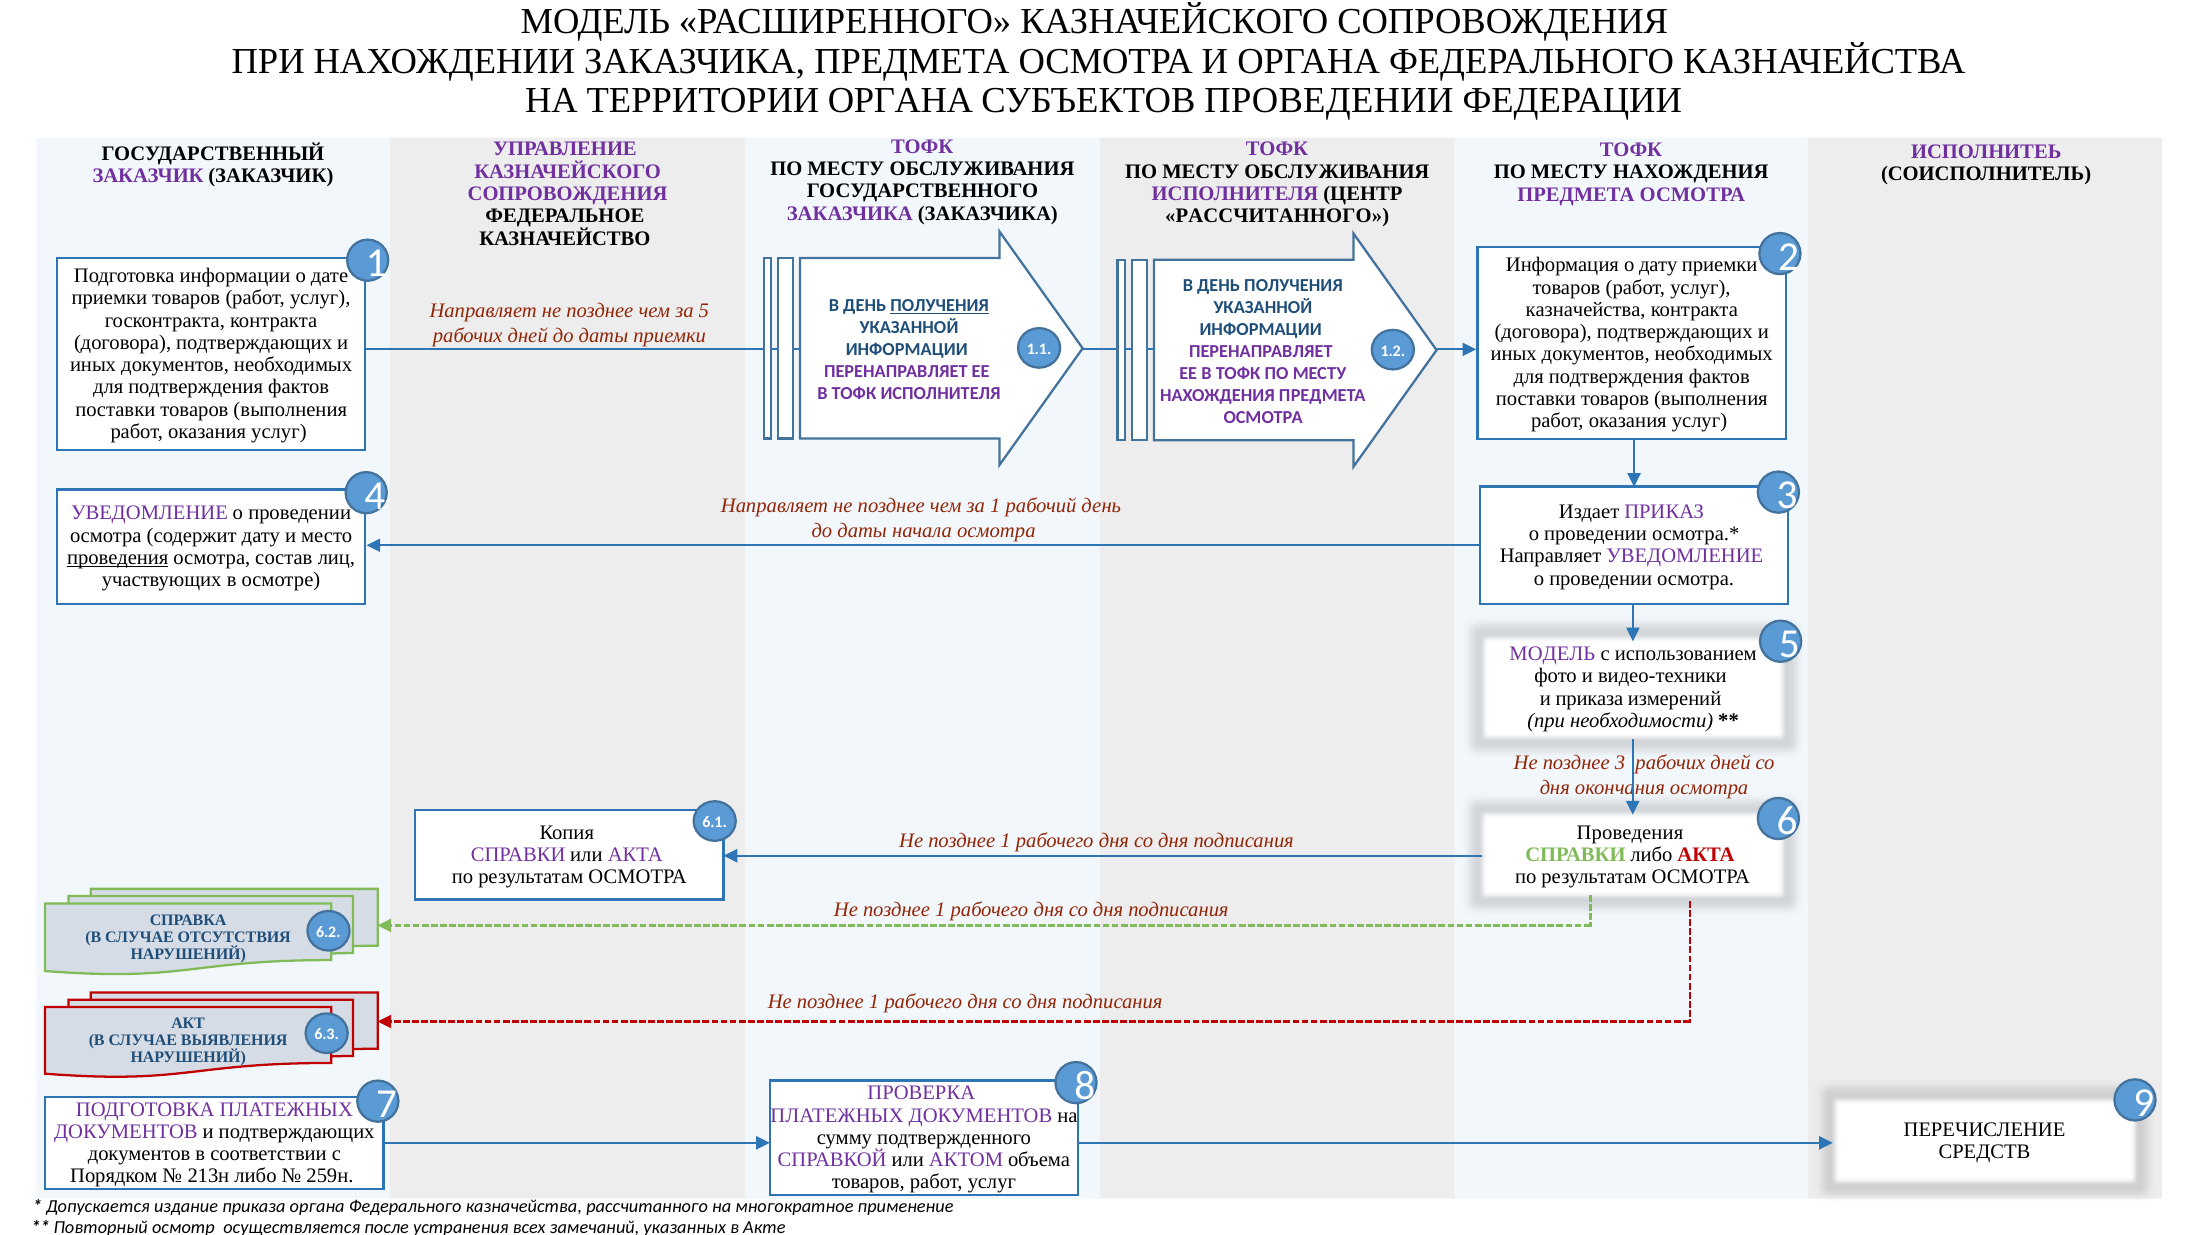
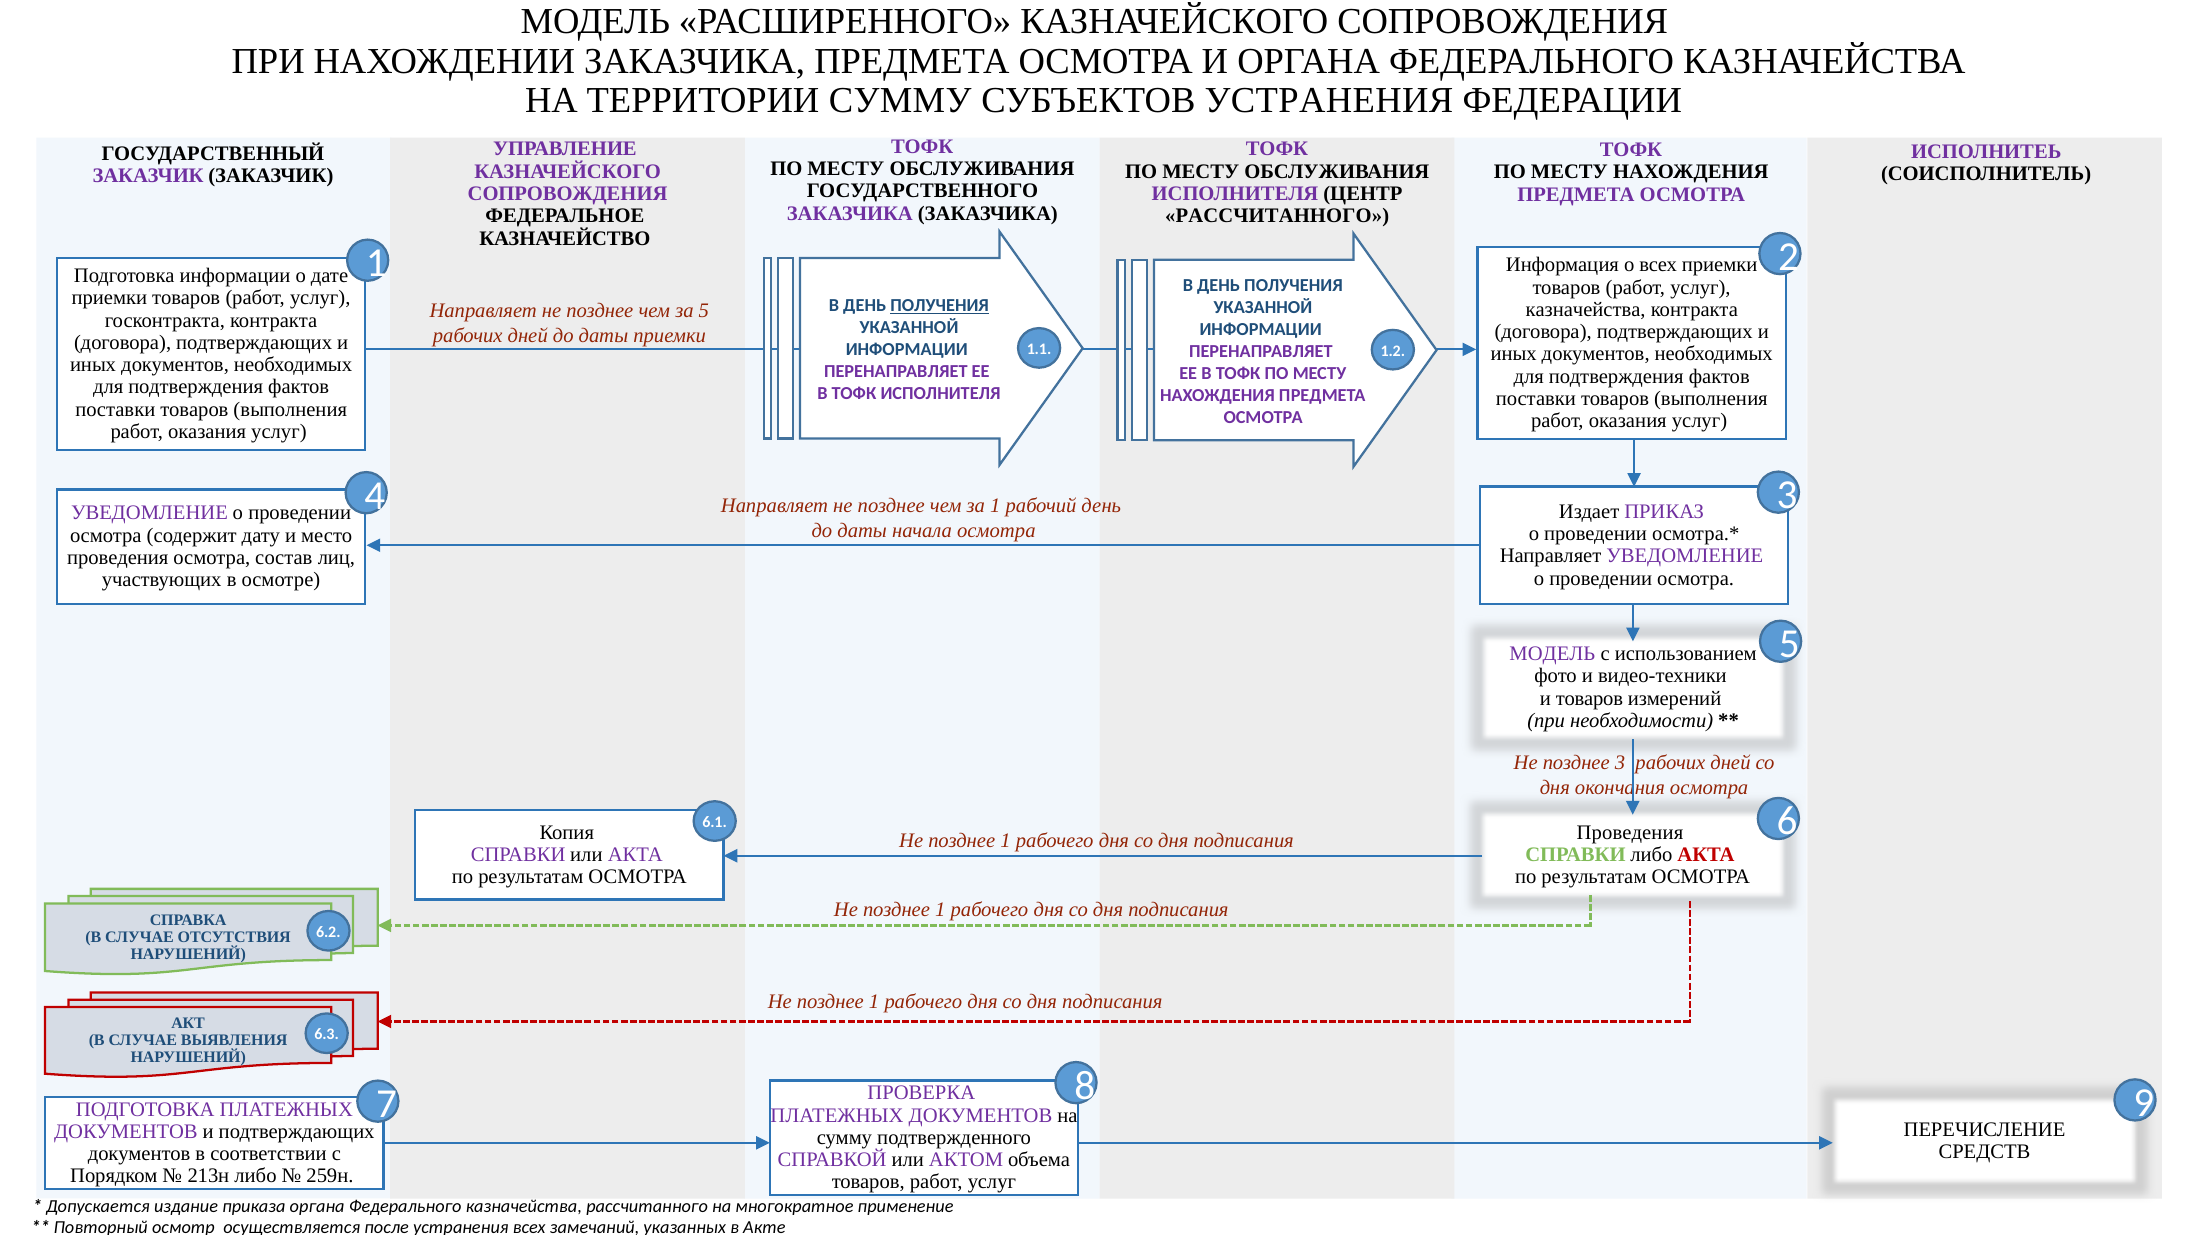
ТЕРРИТОРИИ ОРГАНА: ОРГАНА -> СУММУ
СУБЪЕКТОВ ПРОВЕДЕНИИ: ПРОВЕДЕНИИ -> УСТРАНЕНИЯ
о дату: дату -> всех
проведения at (118, 558) underline: present -> none
и приказа: приказа -> товаров
